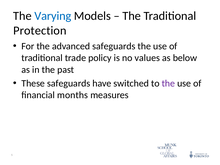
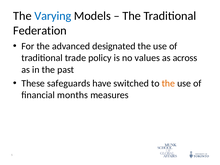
Protection: Protection -> Federation
advanced safeguards: safeguards -> designated
below: below -> across
the at (168, 83) colour: purple -> orange
